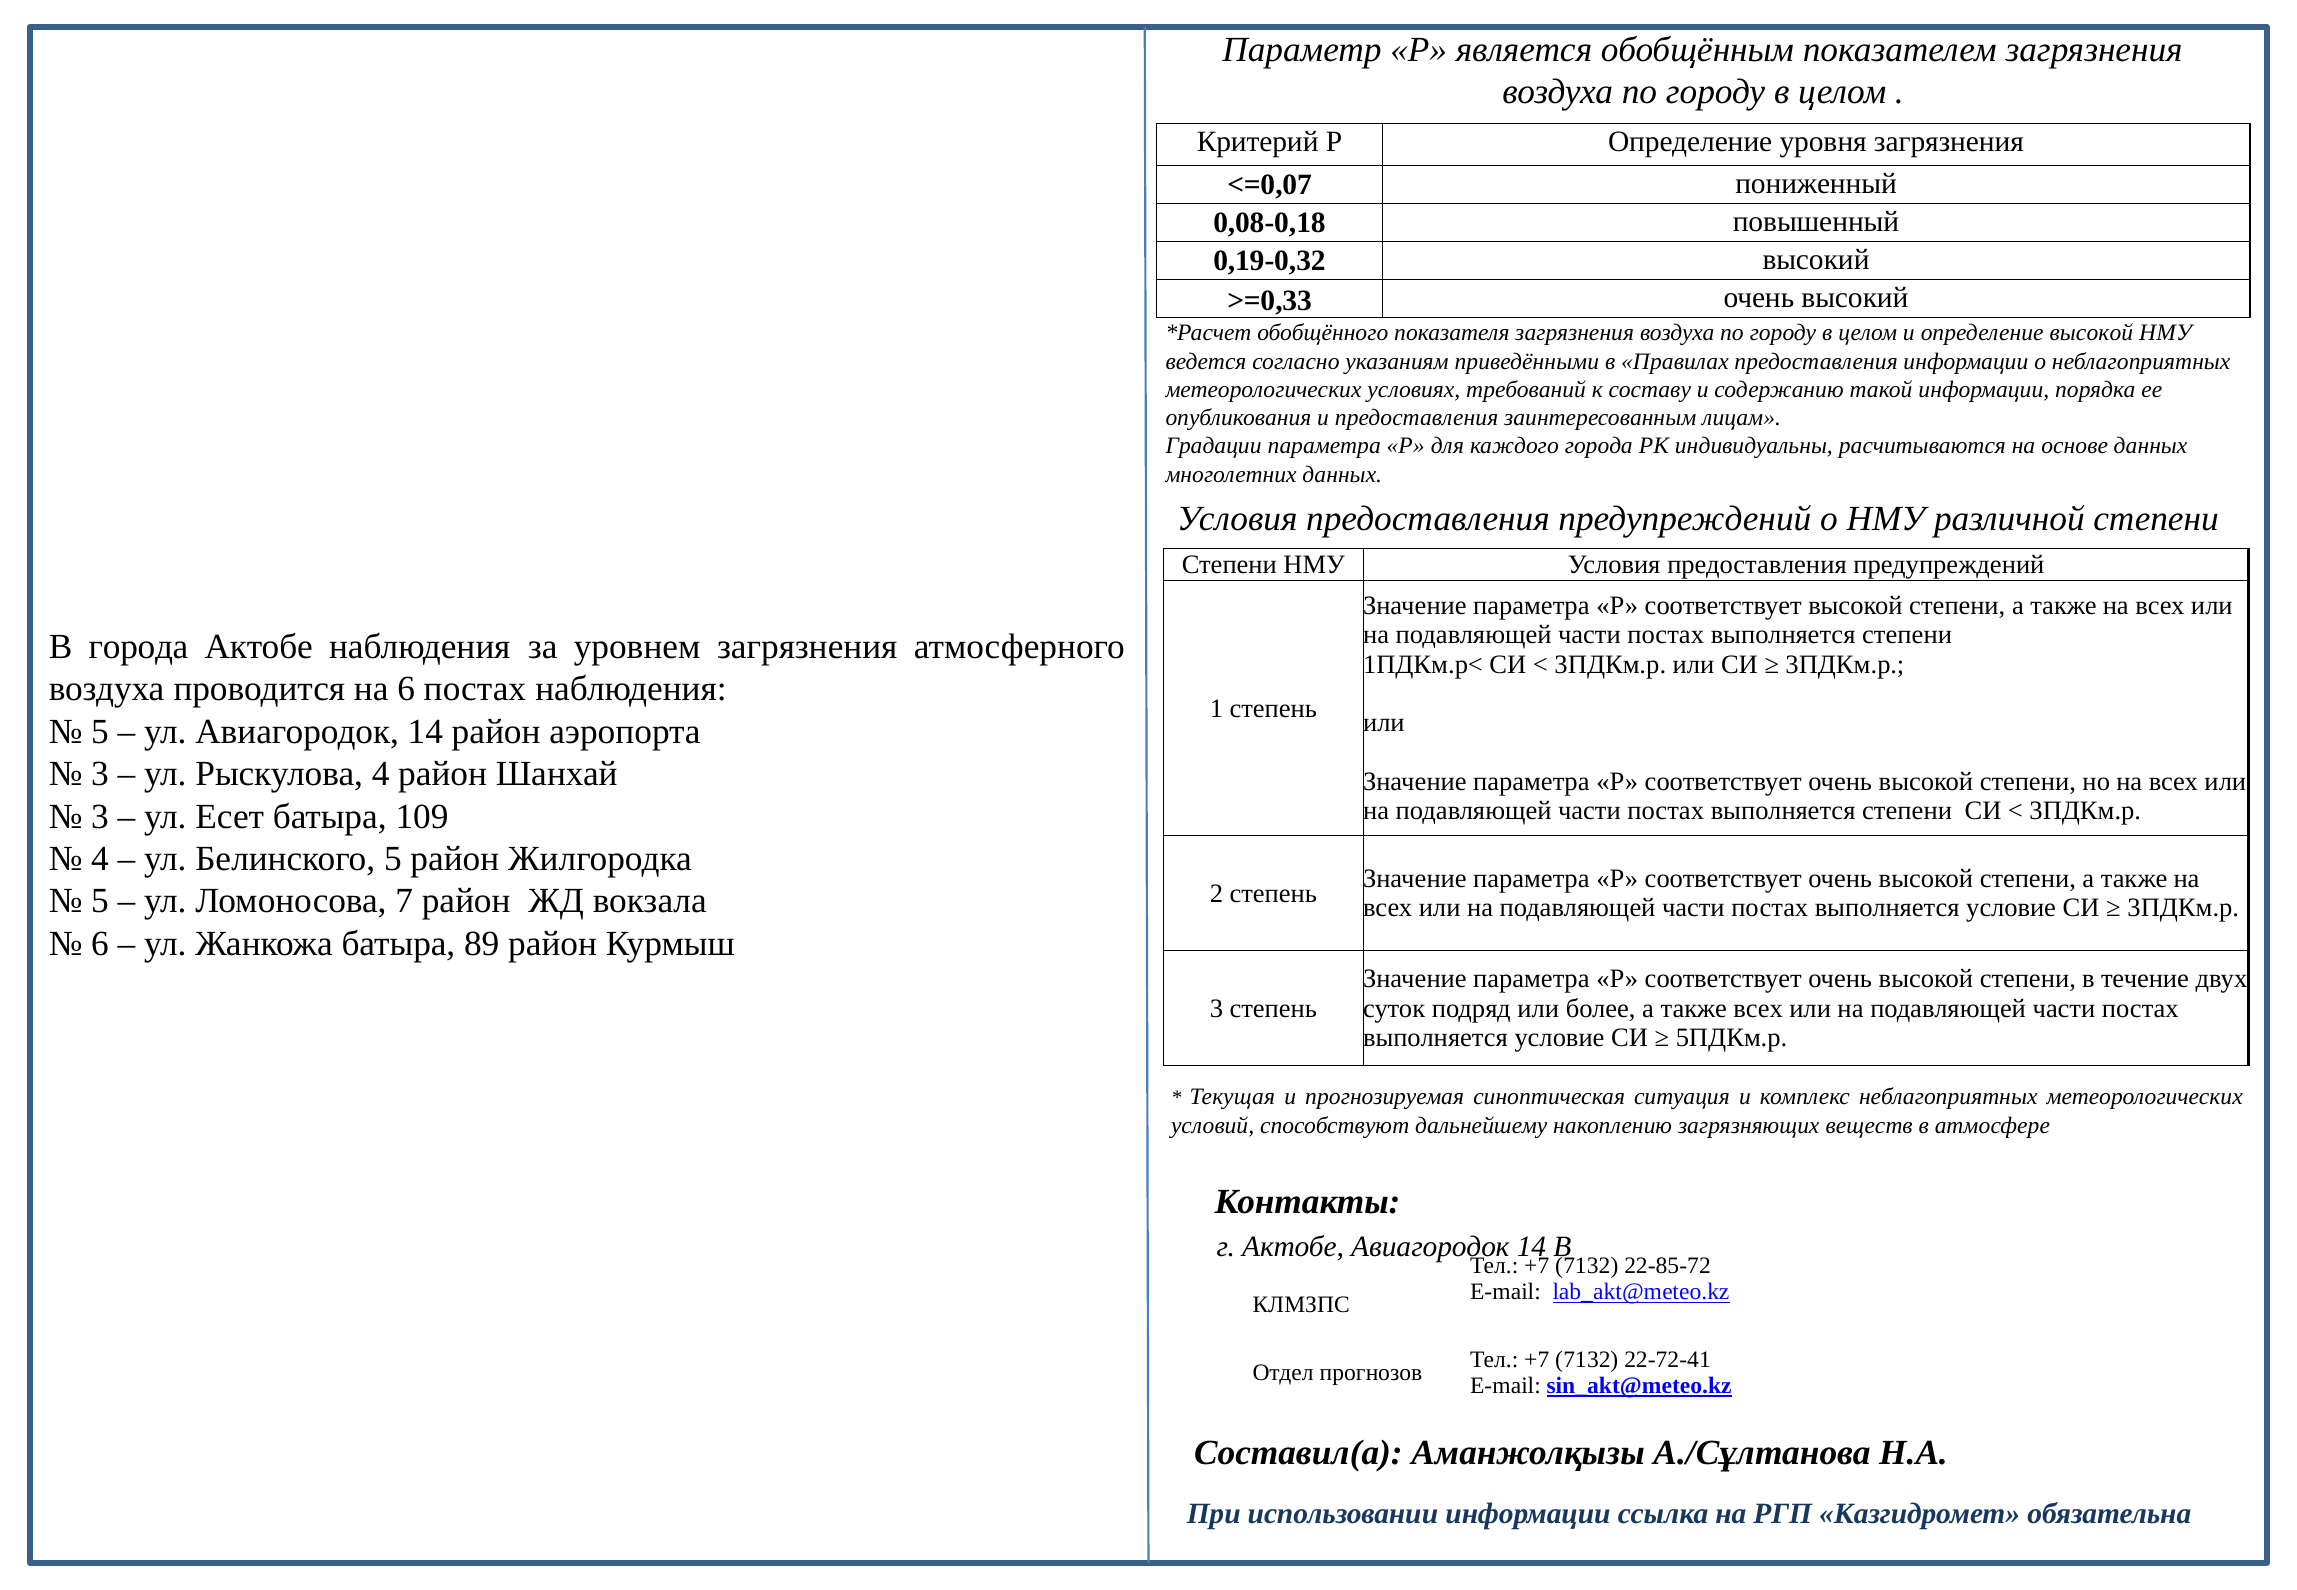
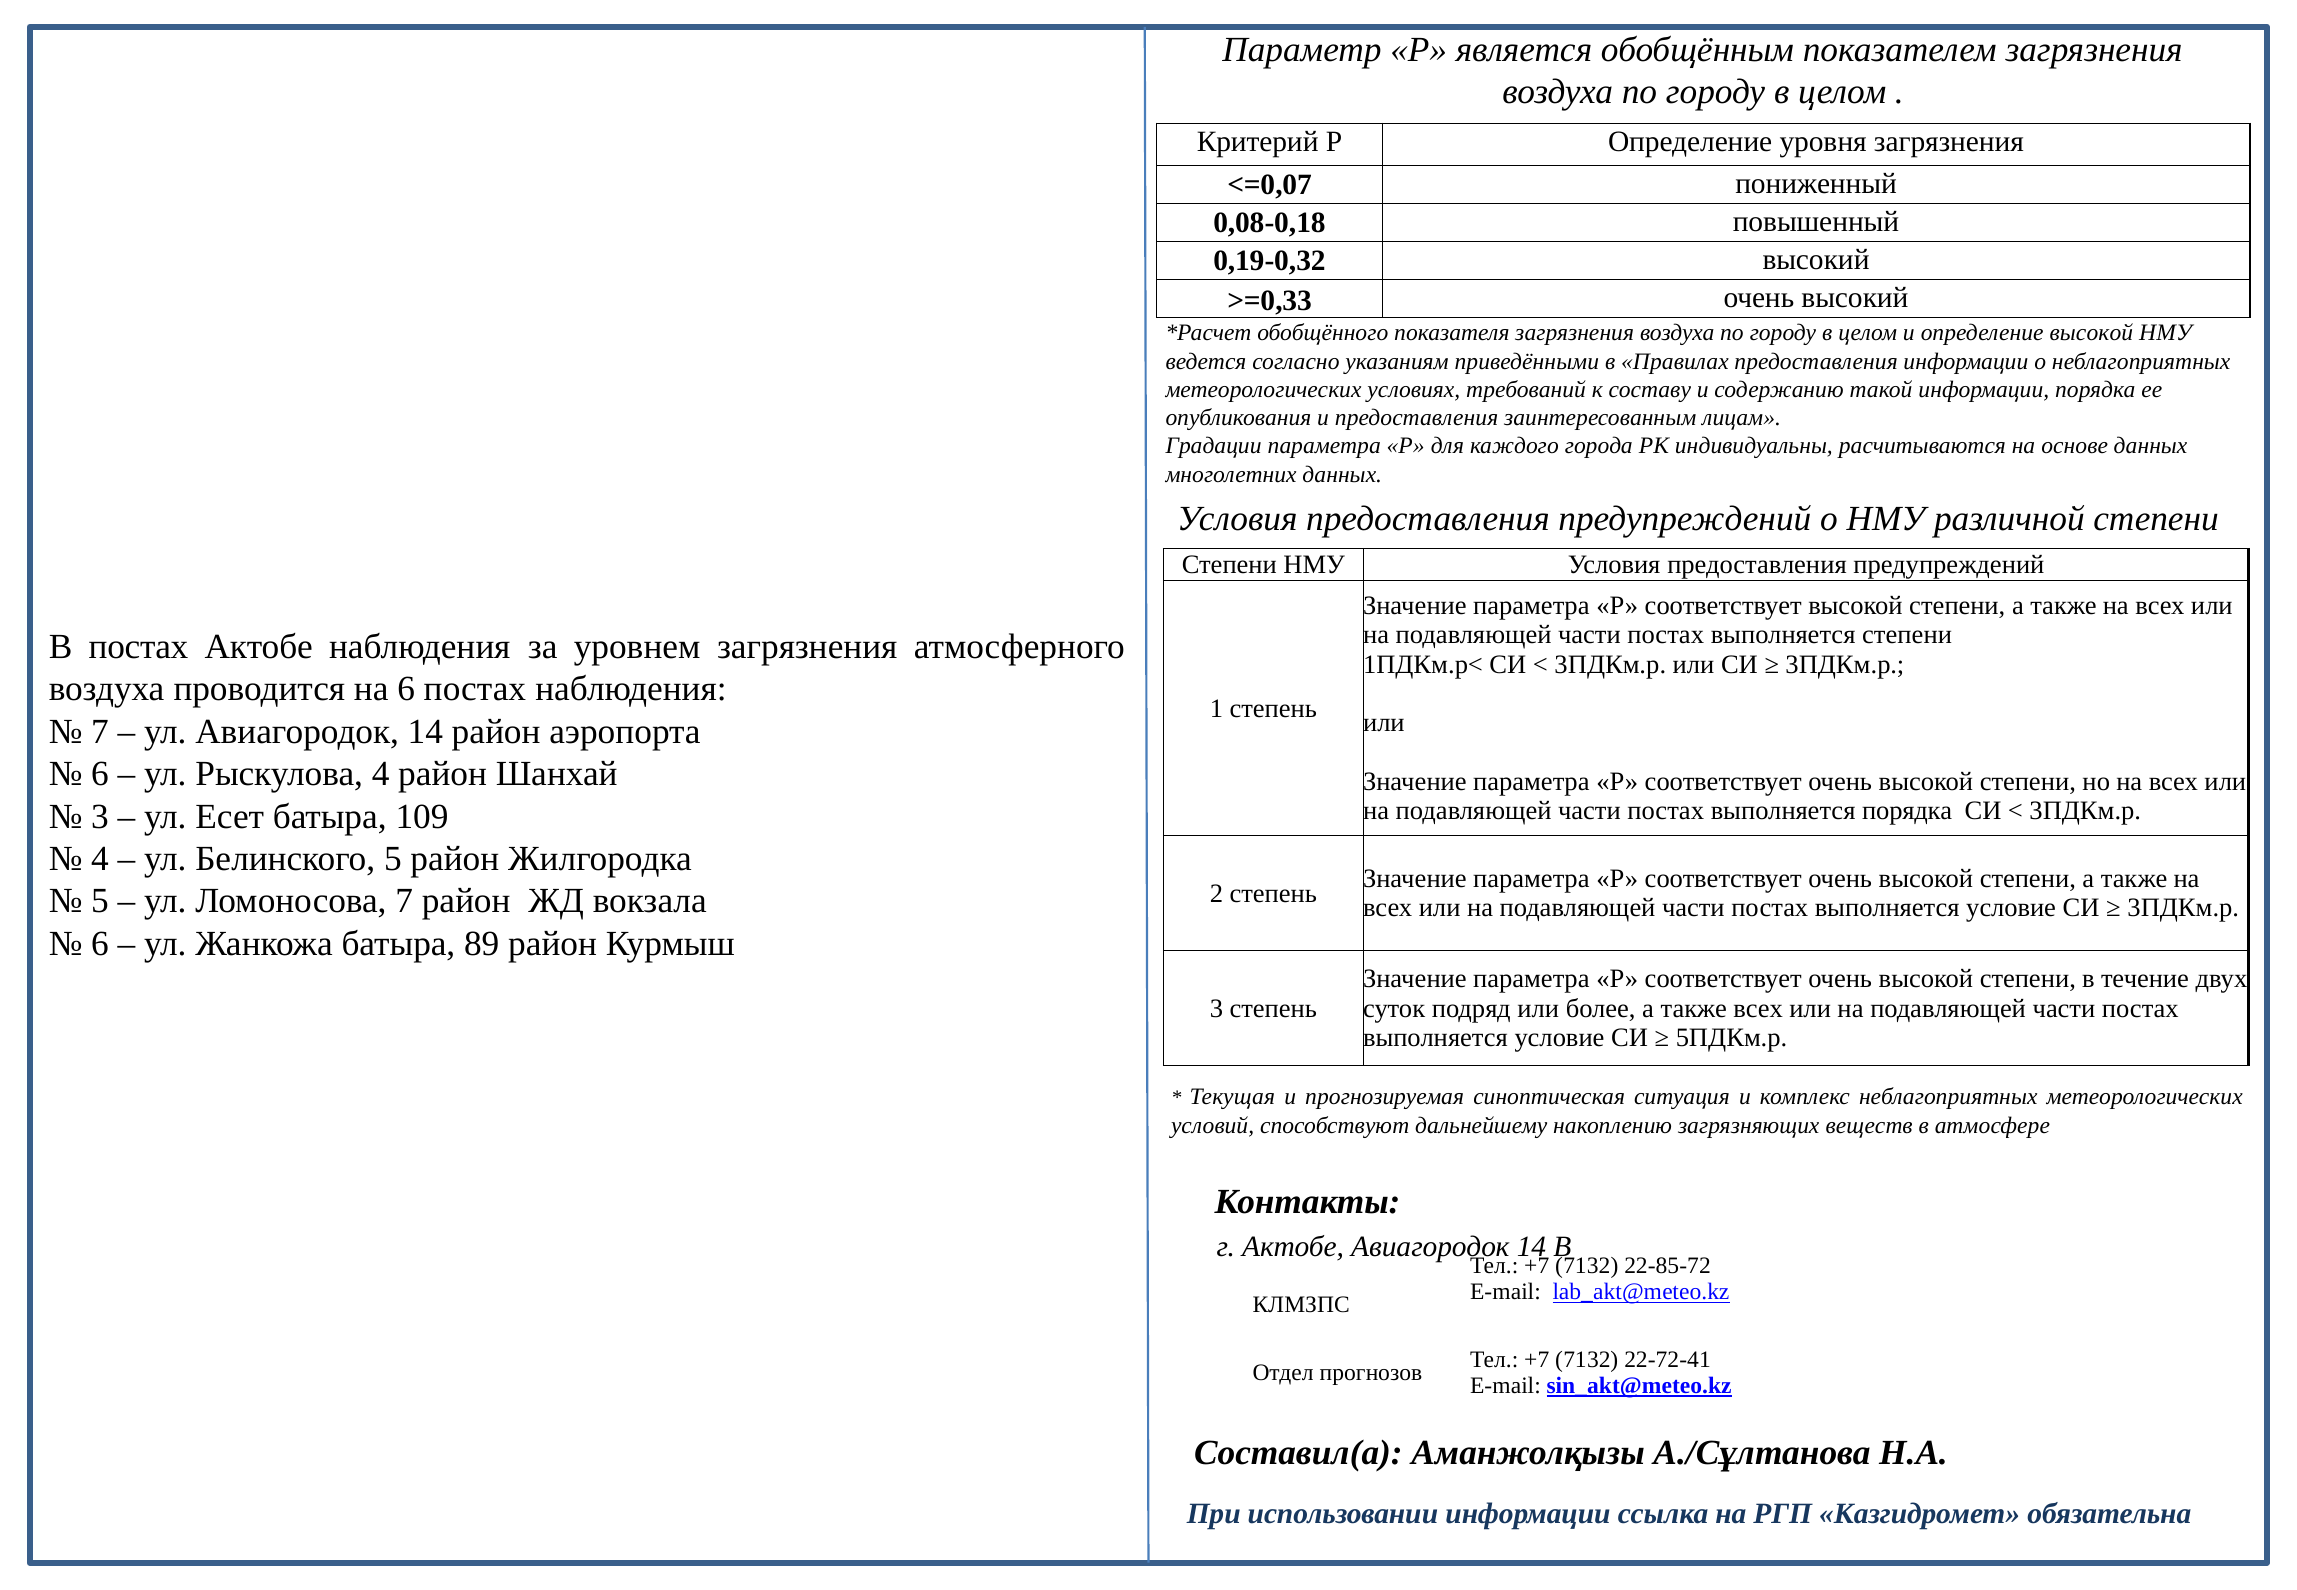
В города: города -> постах
5 at (100, 732): 5 -> 7
3 at (100, 774): 3 -> 6
степени at (1907, 811): степени -> порядка
